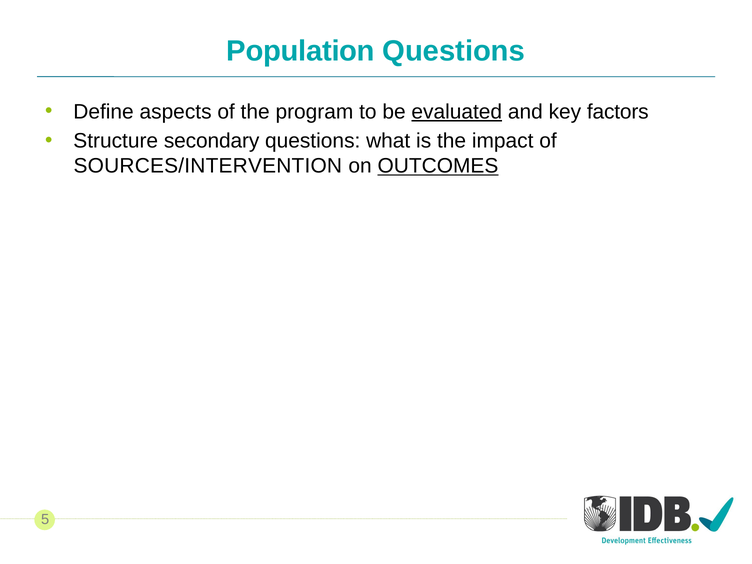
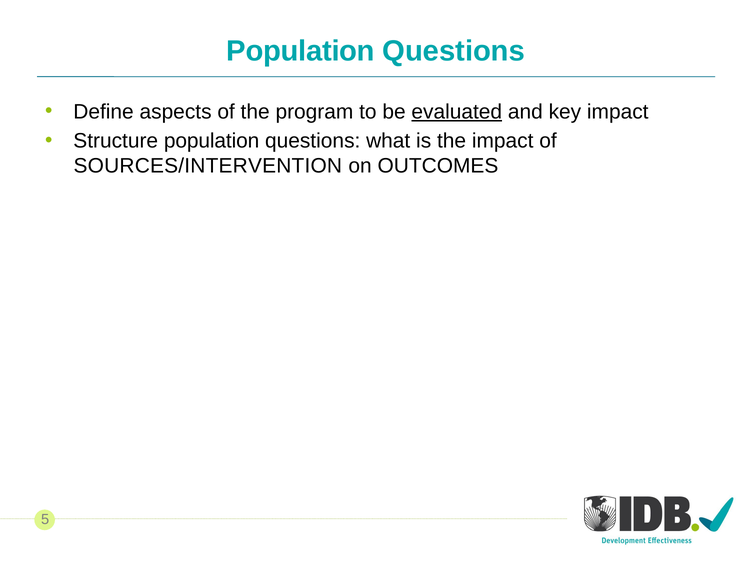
key factors: factors -> impact
Structure secondary: secondary -> population
OUTCOMES underline: present -> none
